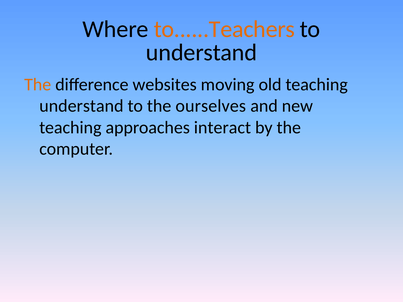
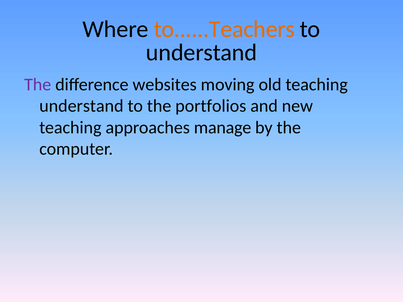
The at (38, 85) colour: orange -> purple
ourselves: ourselves -> portfolios
interact: interact -> manage
